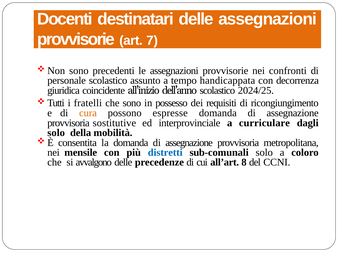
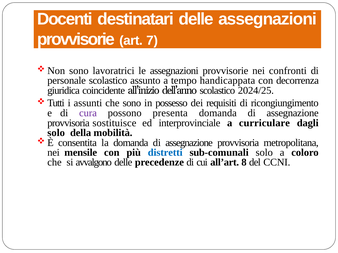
precedenti: precedenti -> lavoratrici
fratelli: fratelli -> assunti
cura colour: orange -> purple
espresse: espresse -> presenta
sostitutive: sostitutive -> sostituisce
